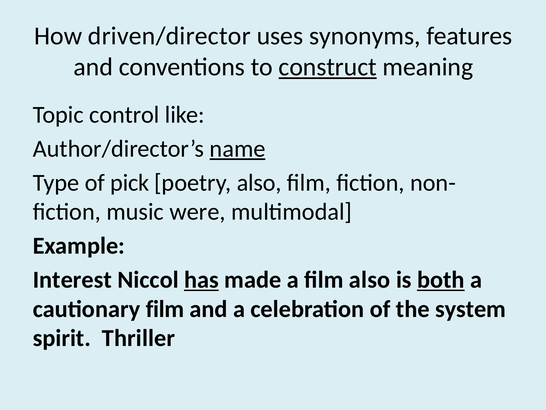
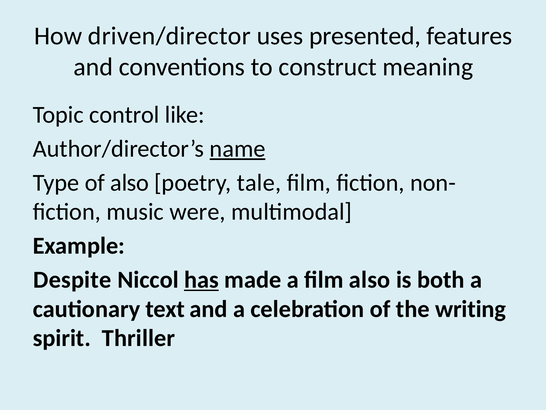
synonyms: synonyms -> presented
construct underline: present -> none
of pick: pick -> also
poetry also: also -> tale
Interest: Interest -> Despite
both underline: present -> none
cautionary film: film -> text
system: system -> writing
